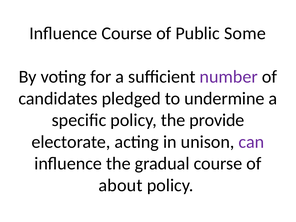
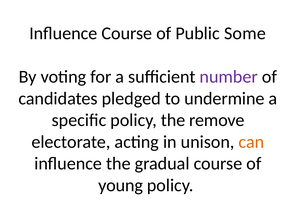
provide: provide -> remove
can colour: purple -> orange
about: about -> young
